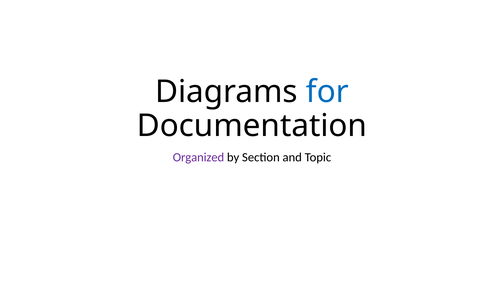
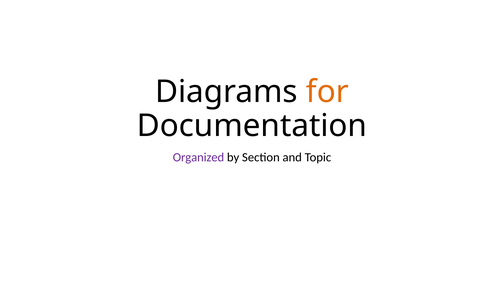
for colour: blue -> orange
